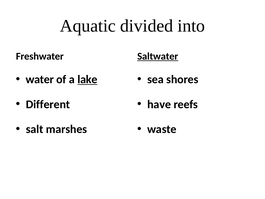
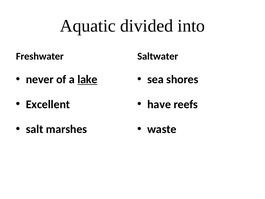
Saltwater underline: present -> none
water: water -> never
Different: Different -> Excellent
